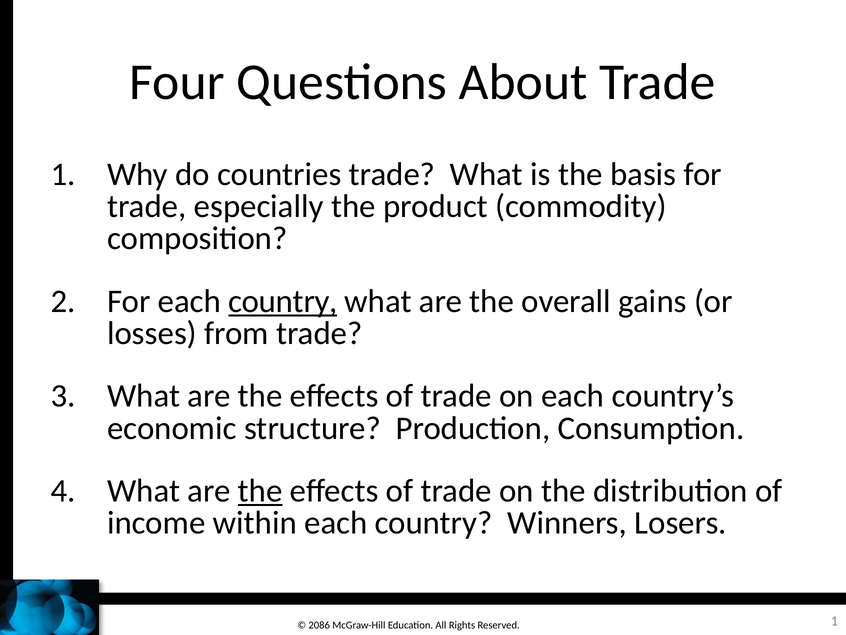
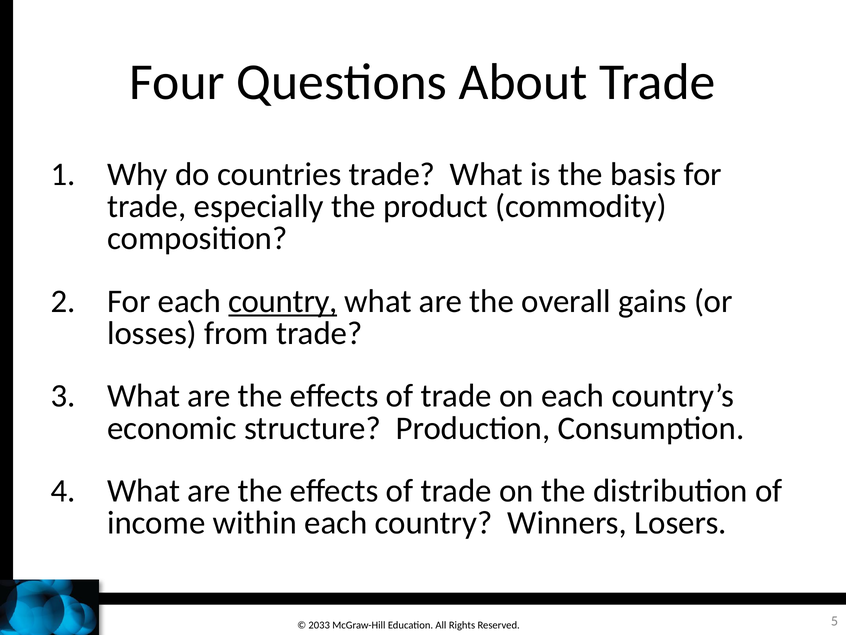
the at (260, 491) underline: present -> none
2086: 2086 -> 2033
Reserved 1: 1 -> 5
